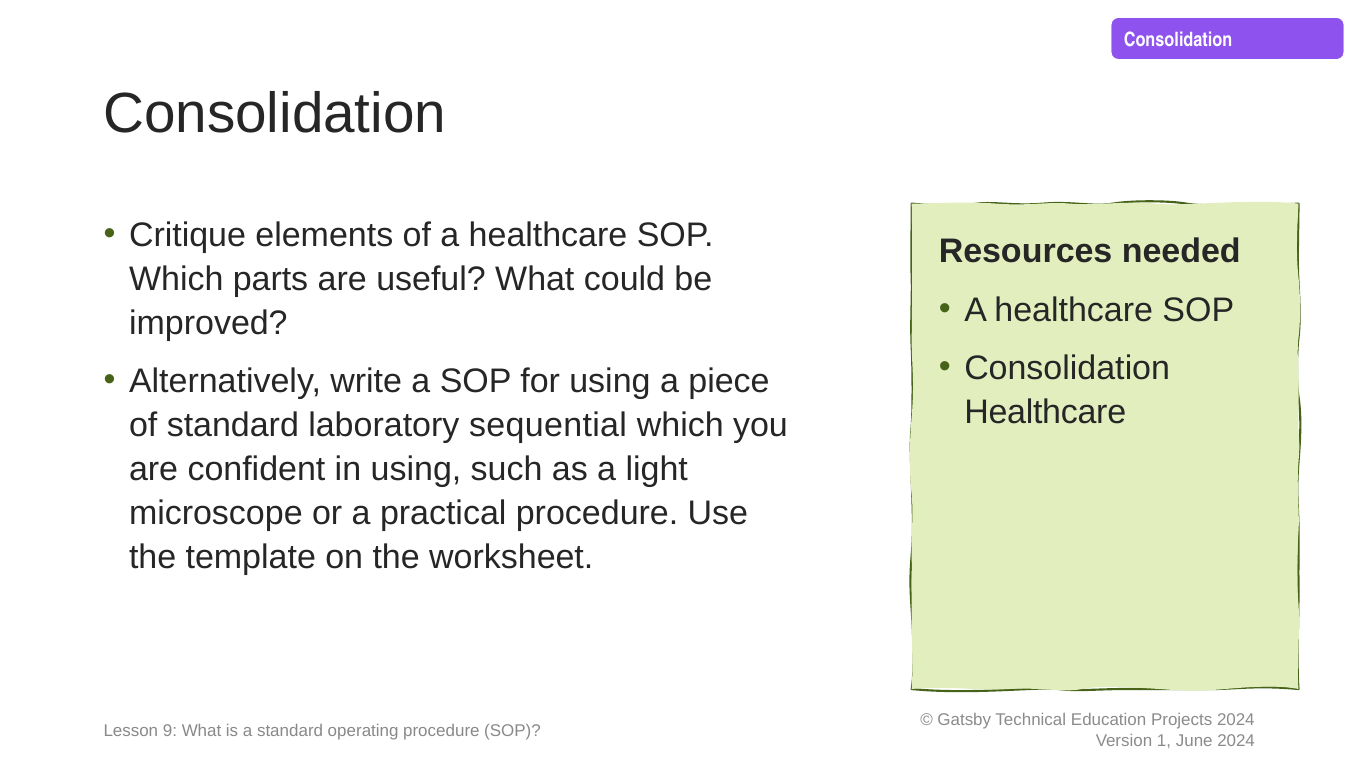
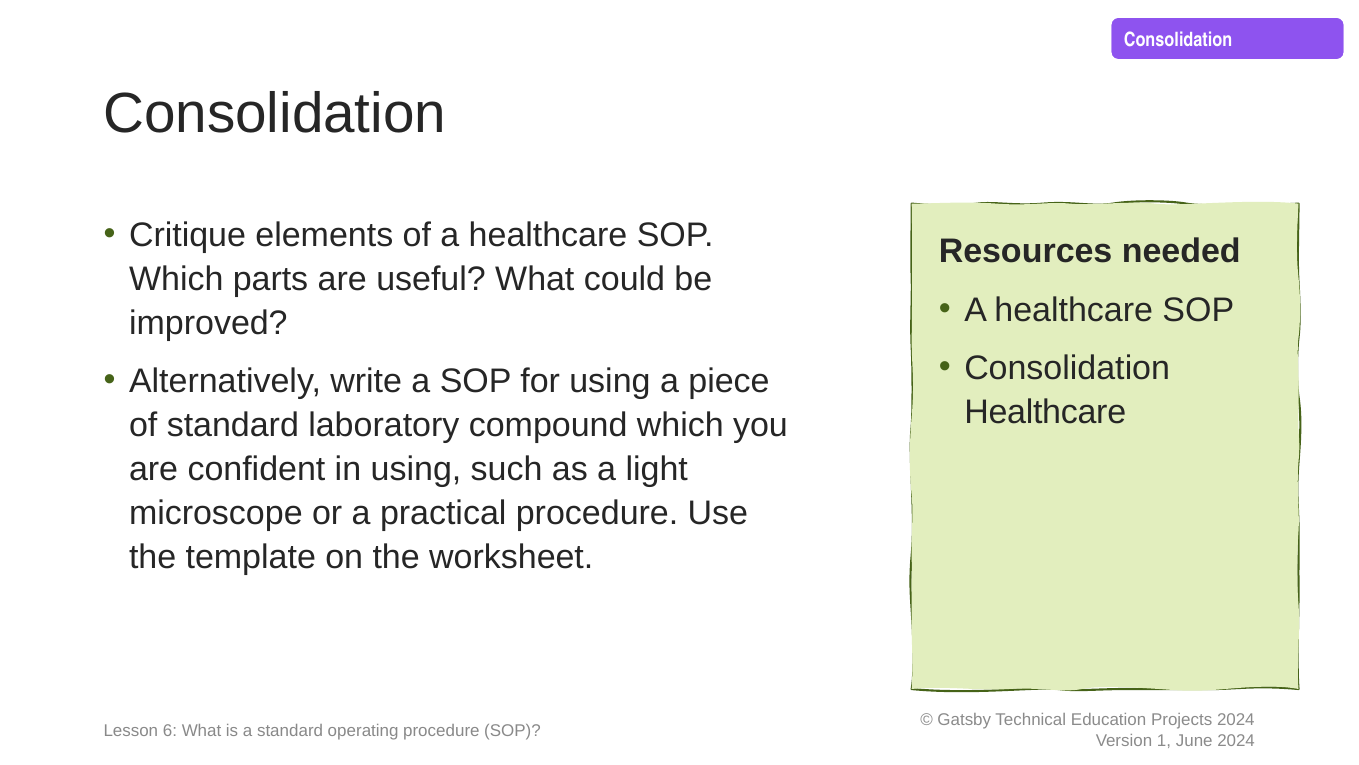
sequential: sequential -> compound
9: 9 -> 6
